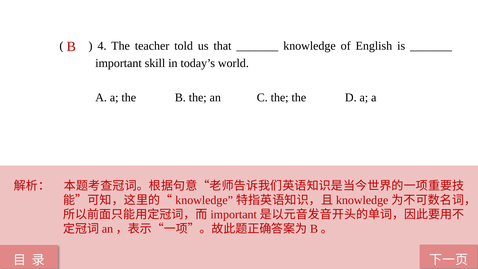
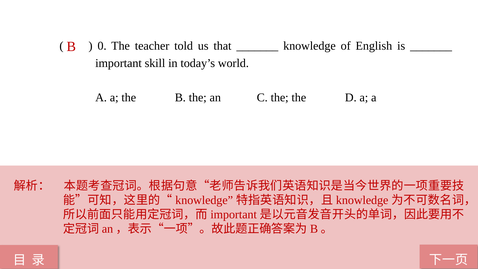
4: 4 -> 0
